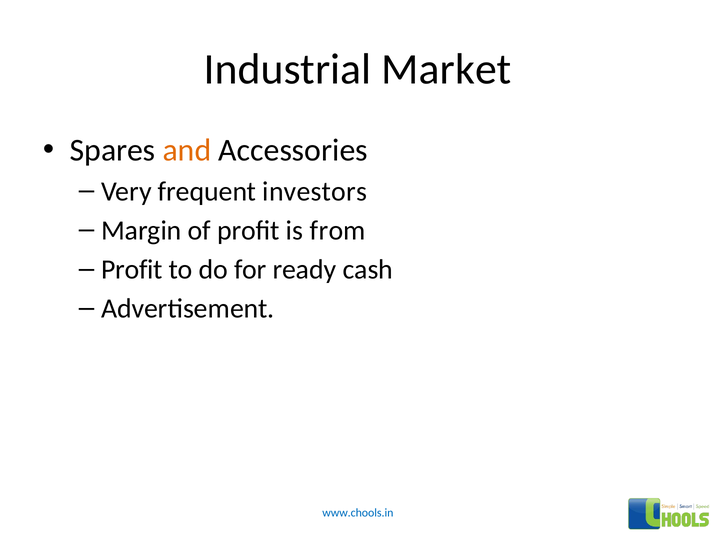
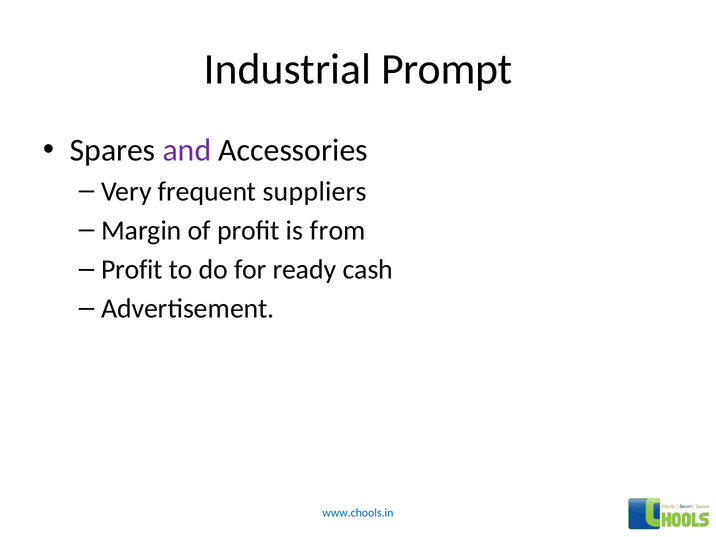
Market: Market -> Prompt
and colour: orange -> purple
investors: investors -> suppliers
